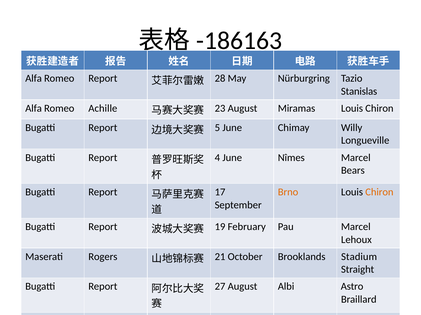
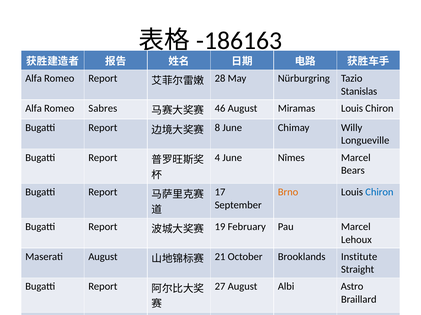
Romeo Achille: Achille -> Sabres
23: 23 -> 46
5 at (217, 128): 5 -> 8
Chiron at (379, 193) colour: orange -> blue
Maserati Rogers: Rogers -> August
Stadium: Stadium -> Institute
